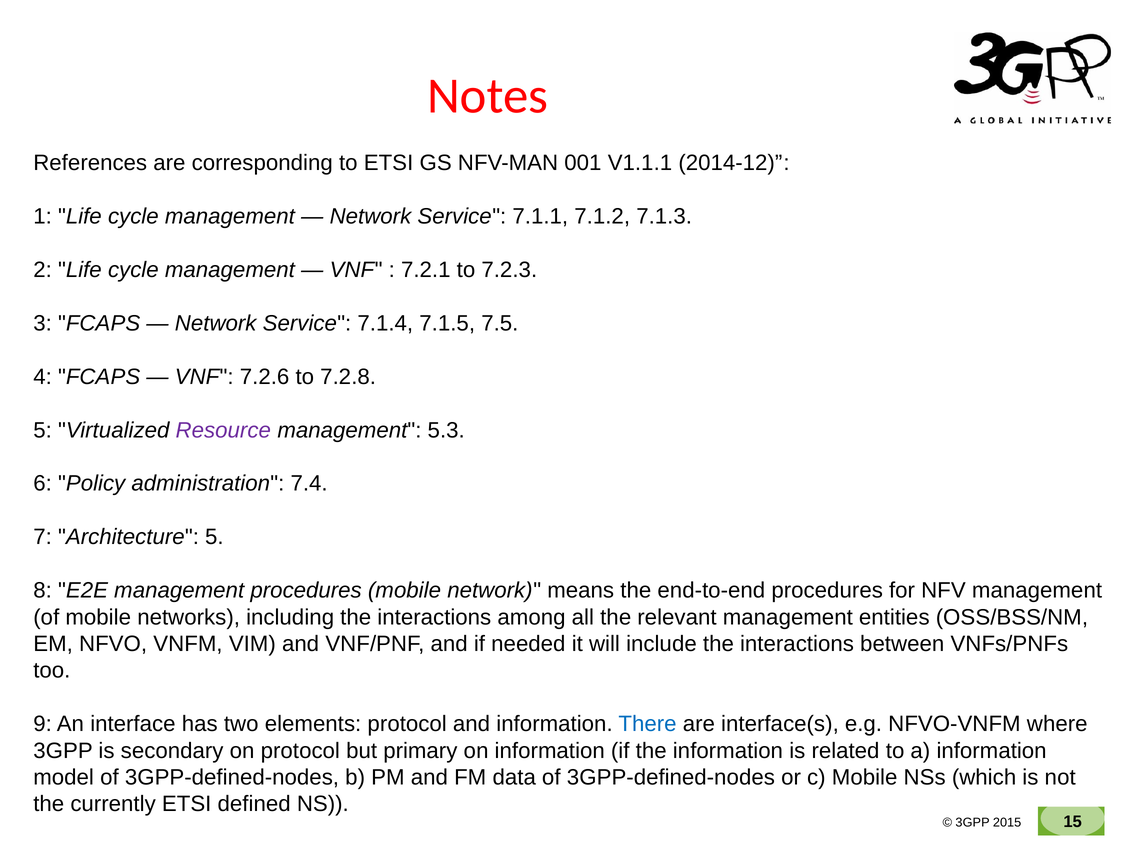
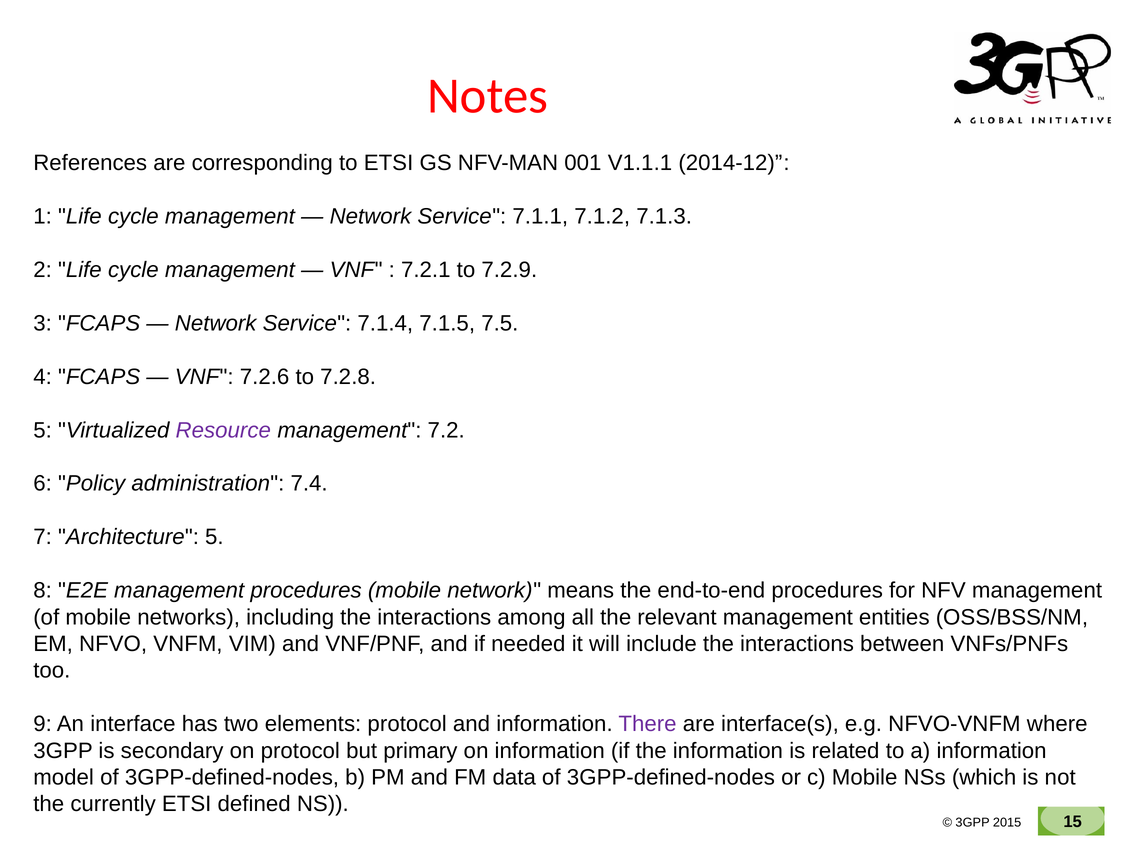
7.2.3: 7.2.3 -> 7.2.9
5.3: 5.3 -> 7.2
There colour: blue -> purple
